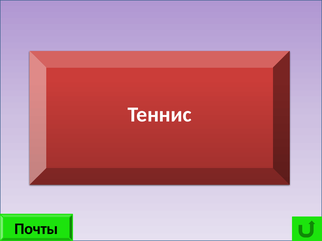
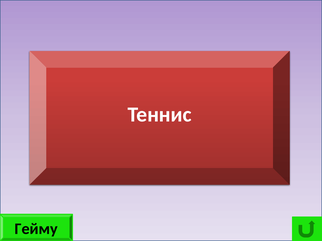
Почты: Почты -> Гейму
